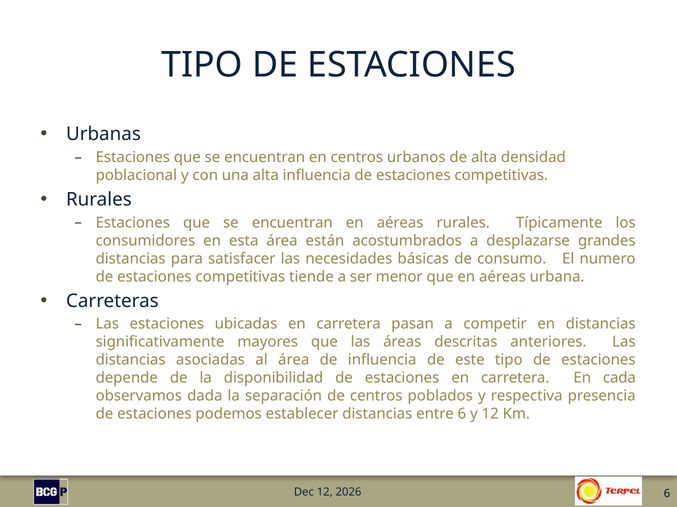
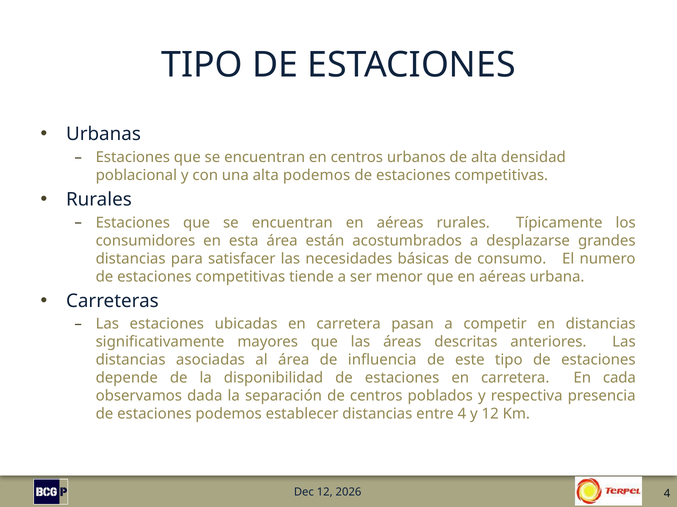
alta influencia: influencia -> podemos
entre 6: 6 -> 4
6 at (667, 494): 6 -> 4
